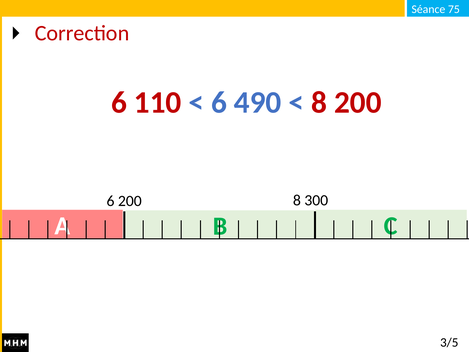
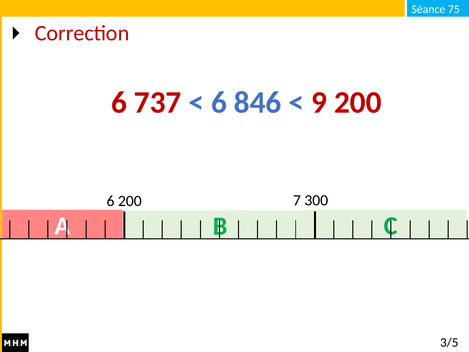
110: 110 -> 737
490: 490 -> 846
8 at (319, 102): 8 -> 9
200 8: 8 -> 7
